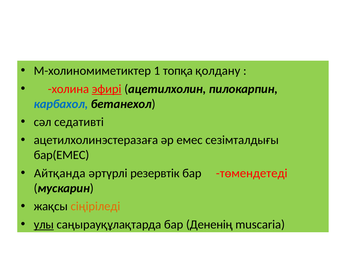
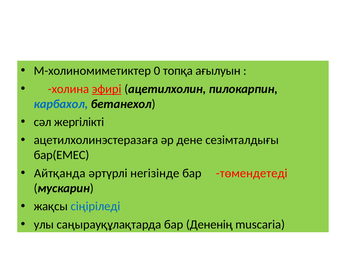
1: 1 -> 0
қолдану: қолдану -> ағылуын
седативті: седативті -> жергілікті
емес: емес -> дене
резервтік: резервтік -> негізінде
сіңіріледі colour: orange -> blue
улы underline: present -> none
